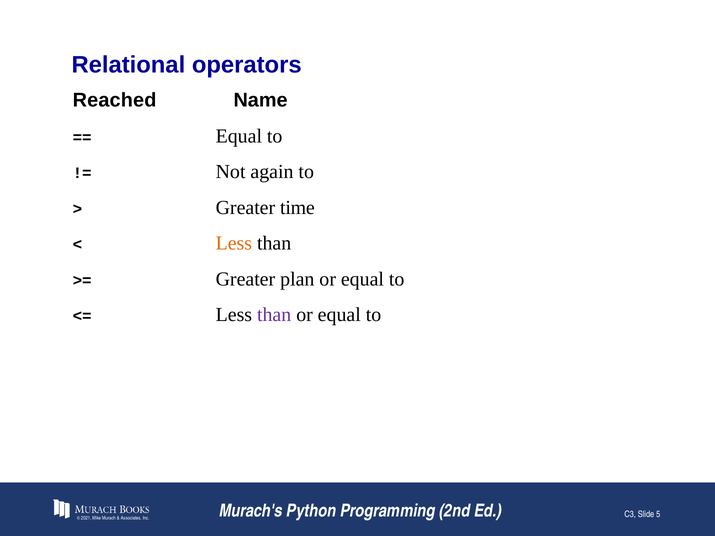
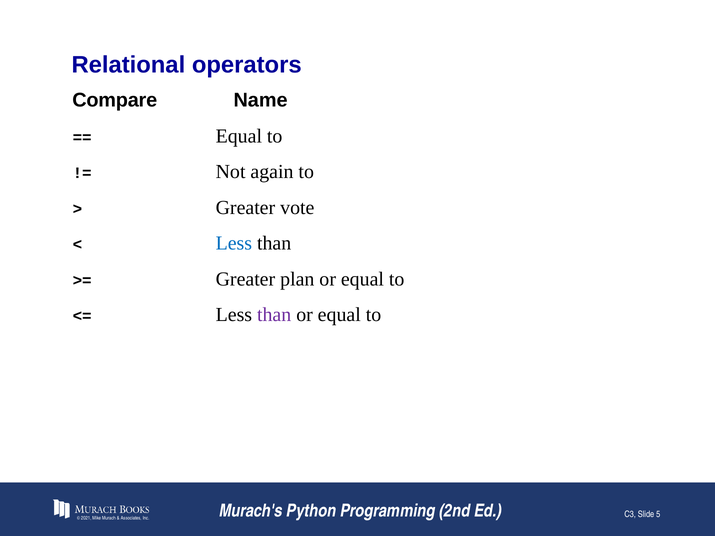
Reached: Reached -> Compare
time: time -> vote
Less at (234, 243) colour: orange -> blue
